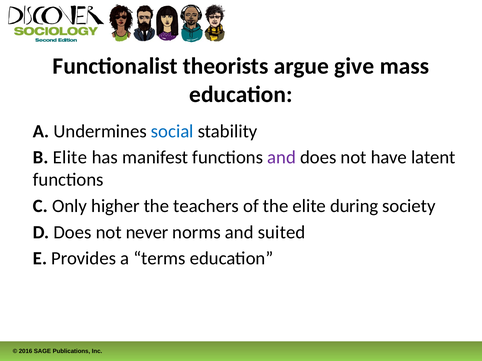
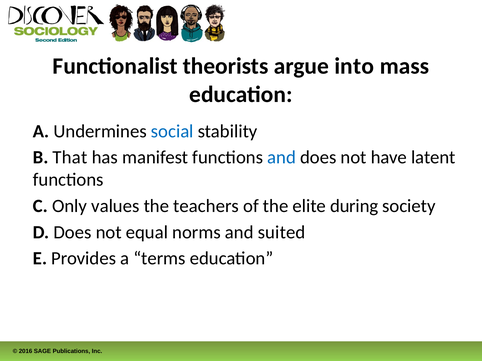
give: give -> into
B Elite: Elite -> That
and at (282, 158) colour: purple -> blue
higher: higher -> values
never: never -> equal
